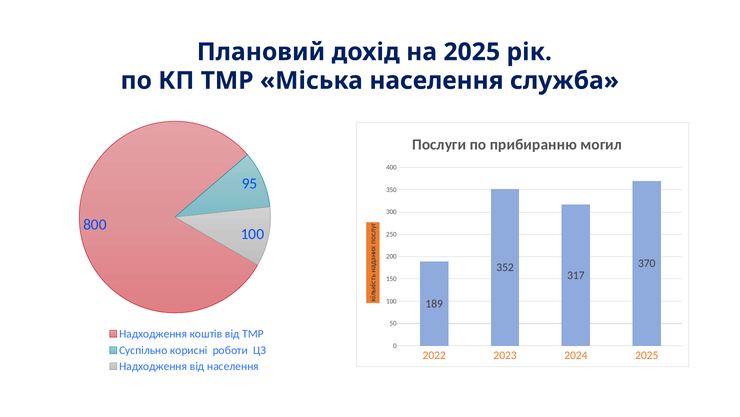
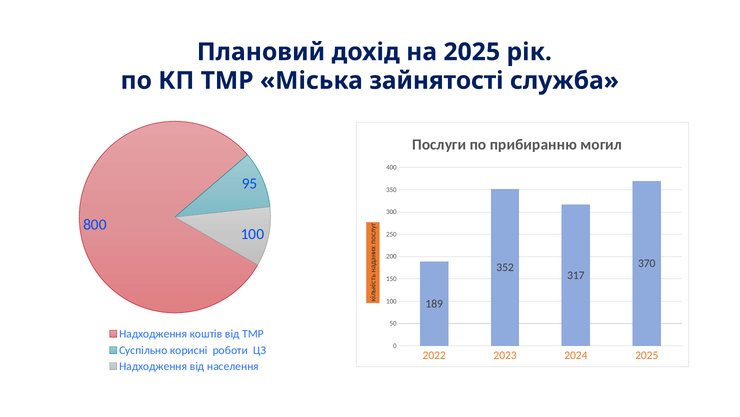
Міська населення: населення -> зайнятості
